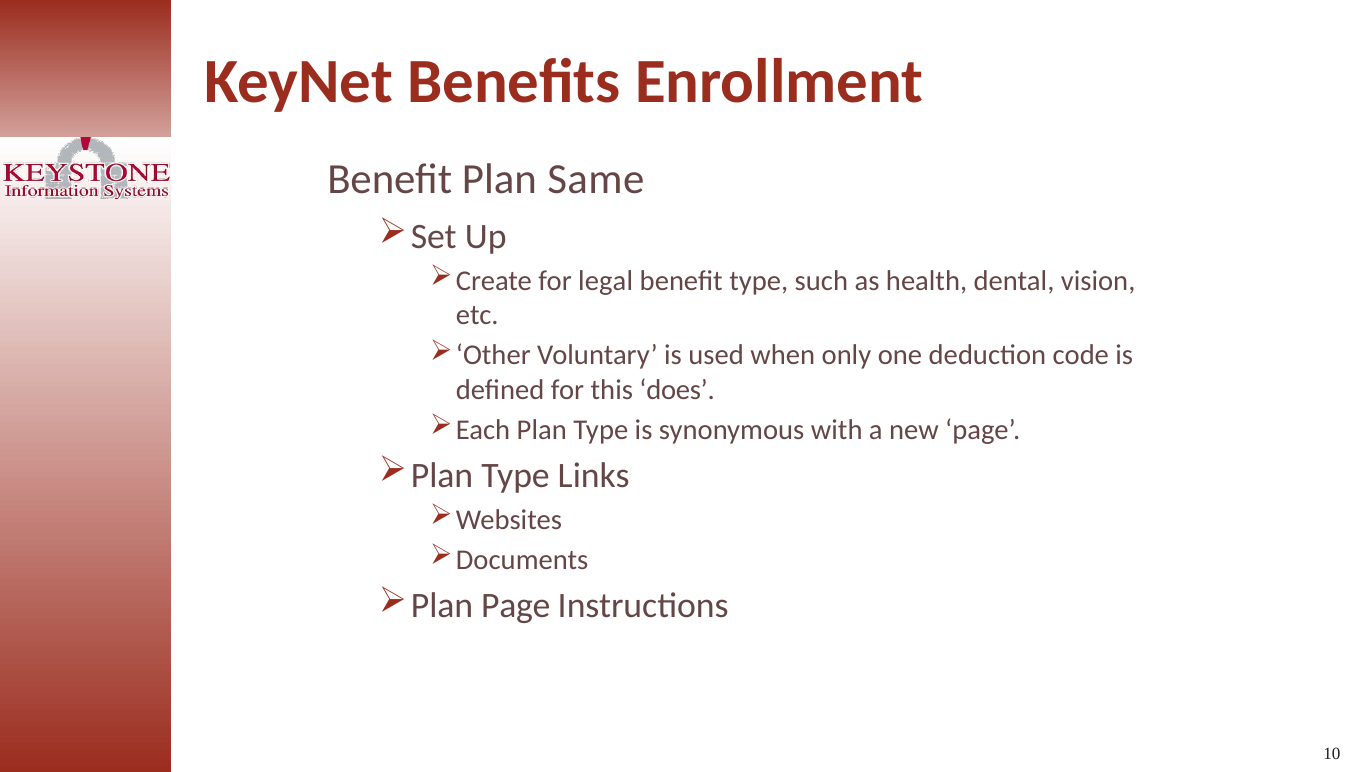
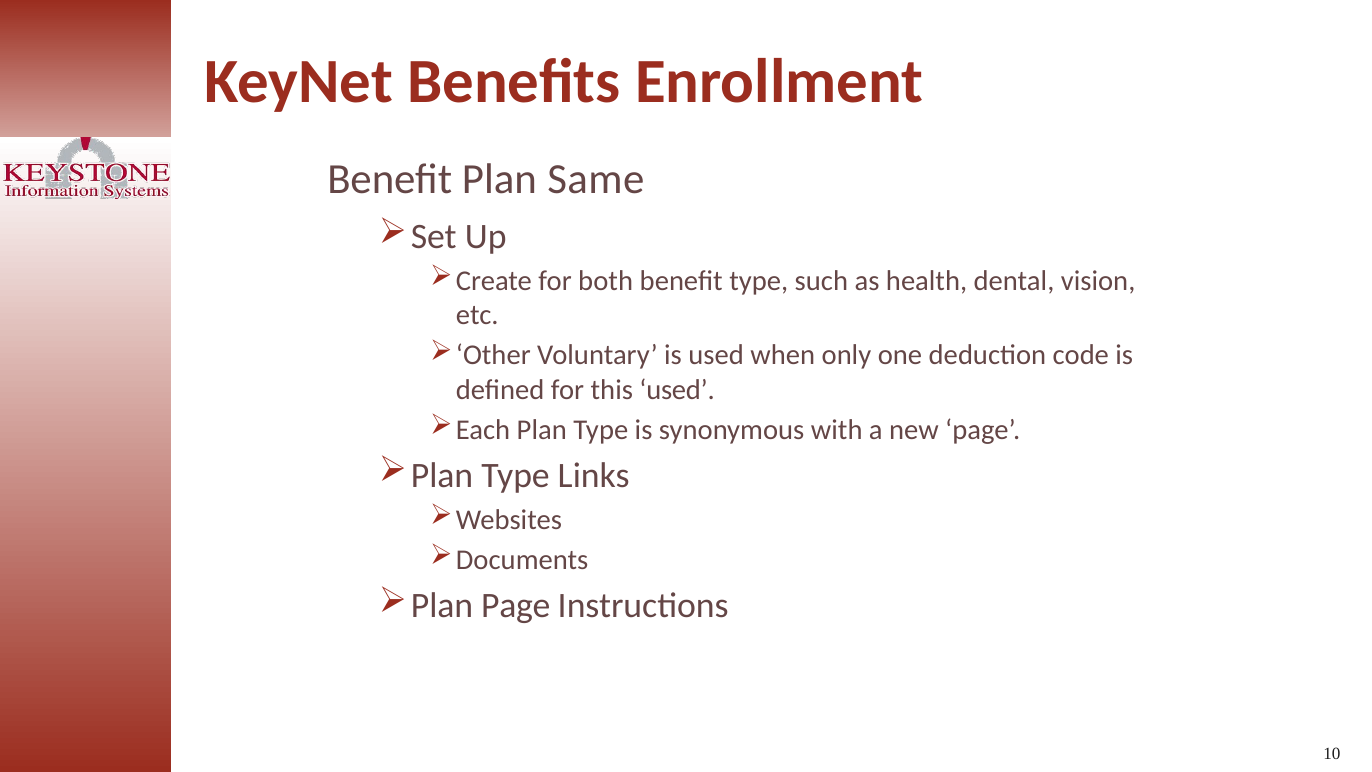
legal: legal -> both
this does: does -> used
